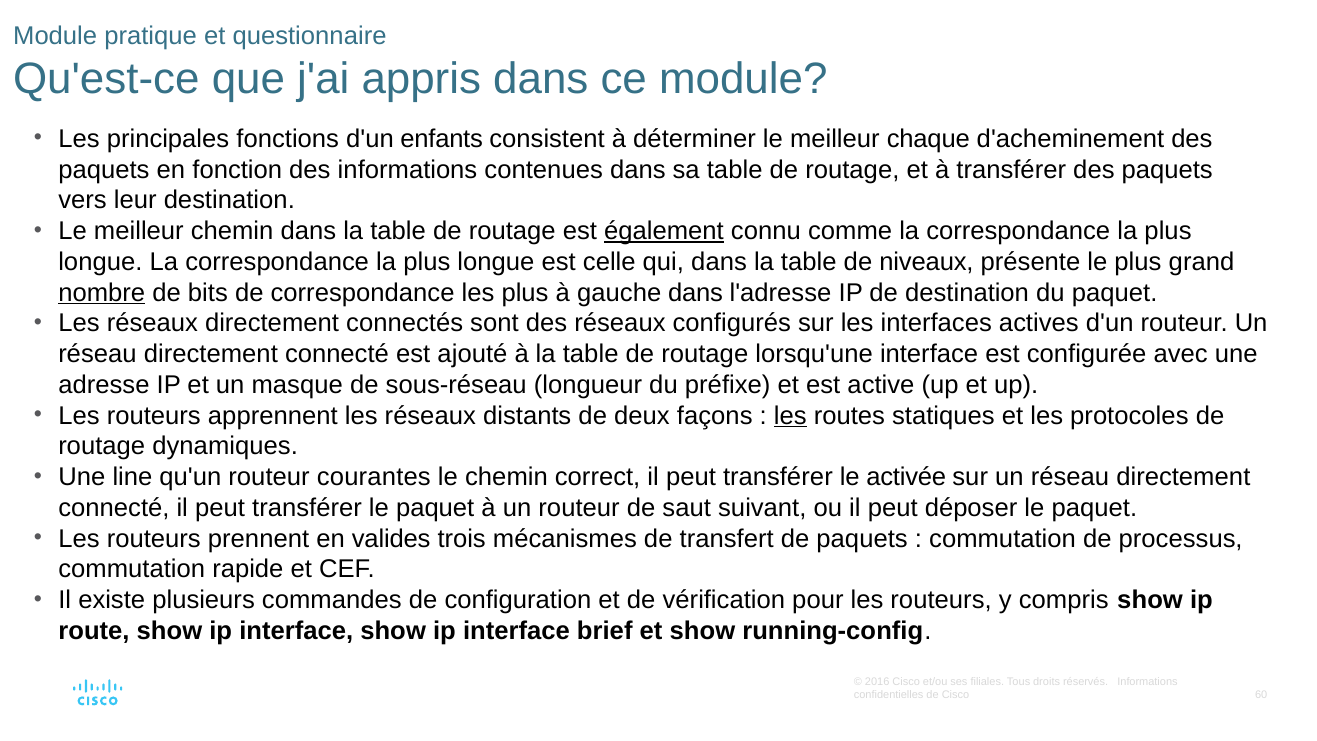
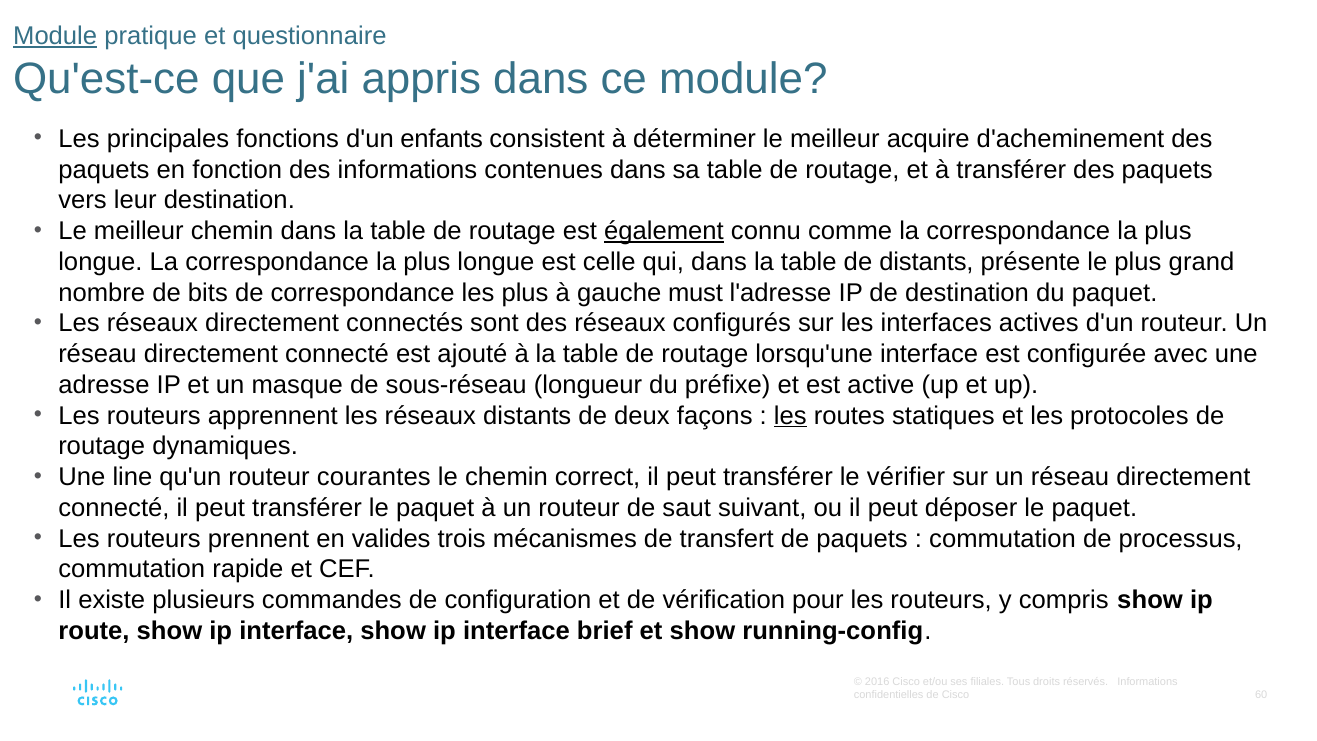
Module at (55, 36) underline: none -> present
chaque: chaque -> acquire
de niveaux: niveaux -> distants
nombre underline: present -> none
gauche dans: dans -> must
activée: activée -> vérifier
